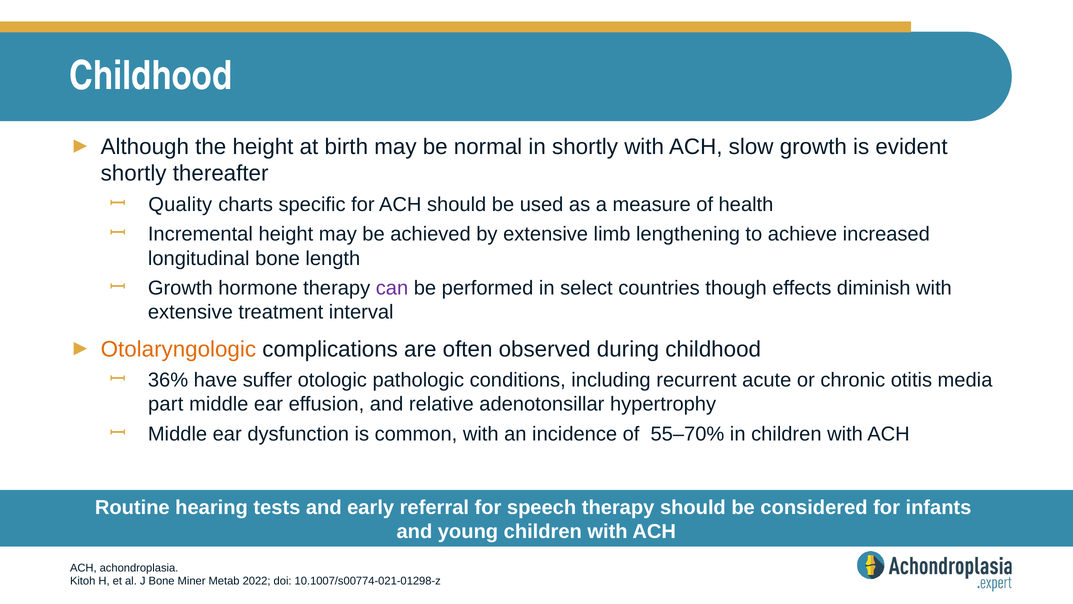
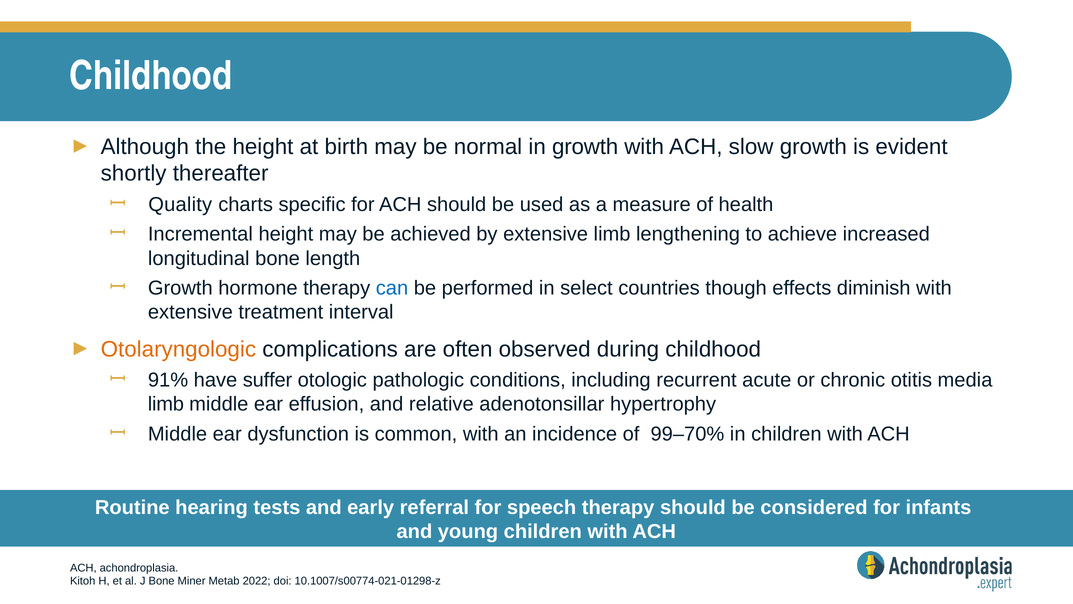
in shortly: shortly -> growth
can colour: purple -> blue
36%: 36% -> 91%
part at (166, 404): part -> limb
55–70%: 55–70% -> 99–70%
